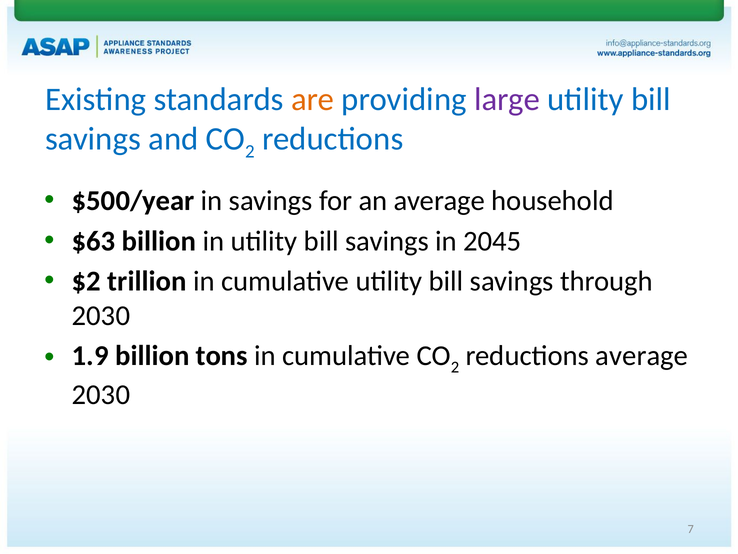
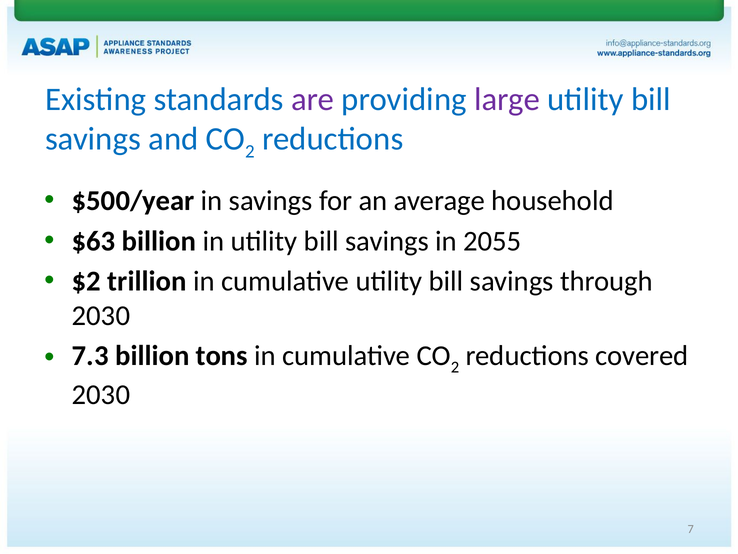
are colour: orange -> purple
2045: 2045 -> 2055
1.9: 1.9 -> 7.3
reductions average: average -> covered
